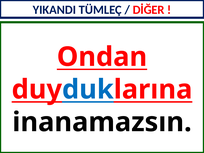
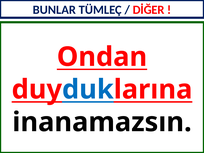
YIKANDI: YIKANDI -> BUNLAR
